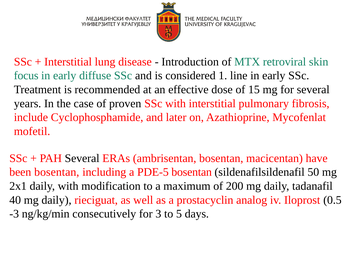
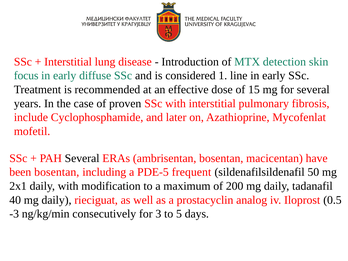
retroviral: retroviral -> detection
PDE-5 bosentan: bosentan -> frequent
